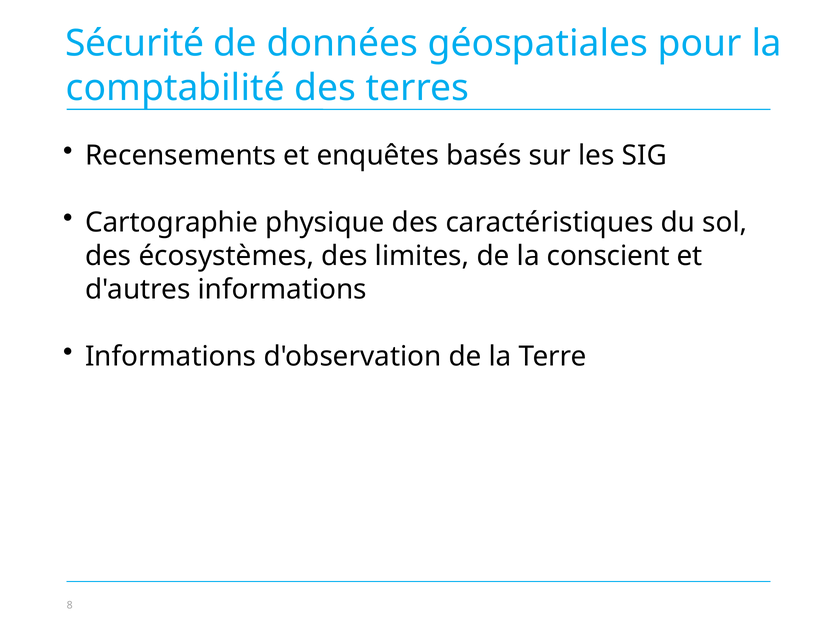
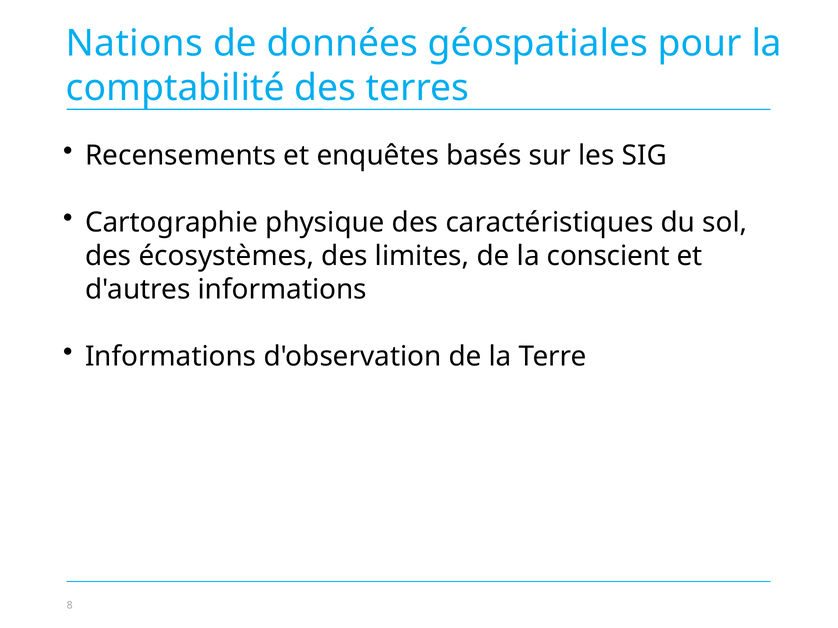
Sécurité: Sécurité -> Nations
